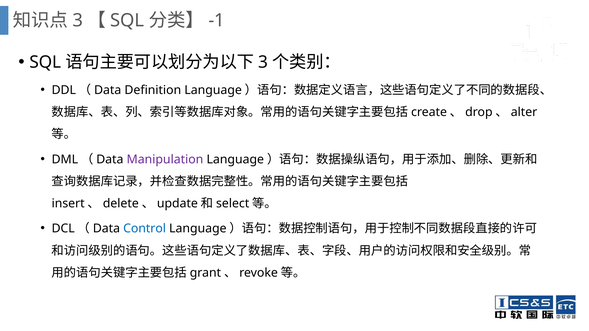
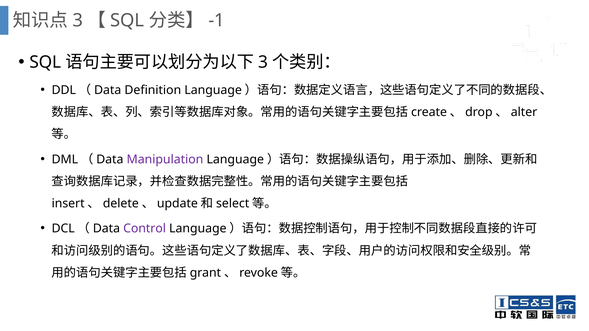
Control colour: blue -> purple
